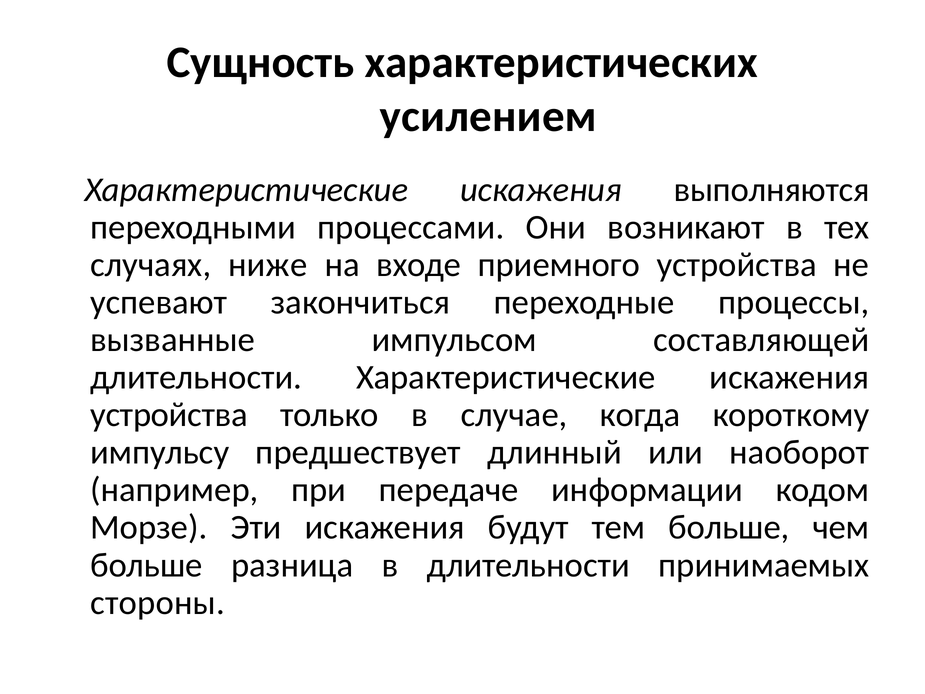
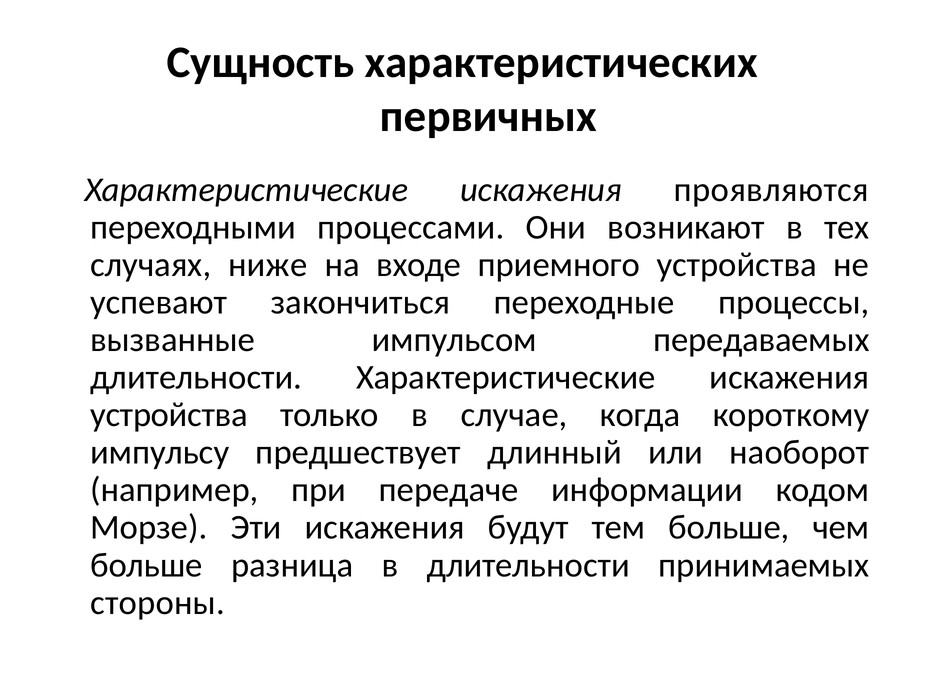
усилением: усилением -> первичных
выполняются: выполняются -> проявляются
составляющей: составляющей -> передаваемых
